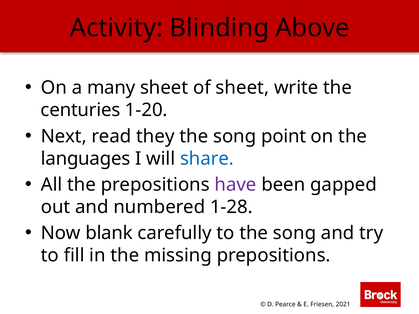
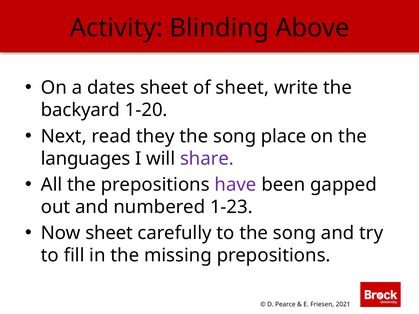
many: many -> dates
centuries: centuries -> backyard
point: point -> place
share colour: blue -> purple
1-28: 1-28 -> 1-23
Now blank: blank -> sheet
